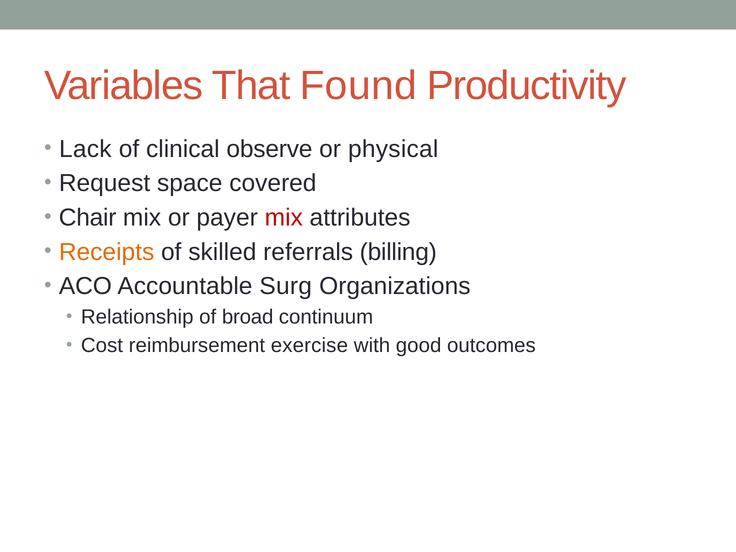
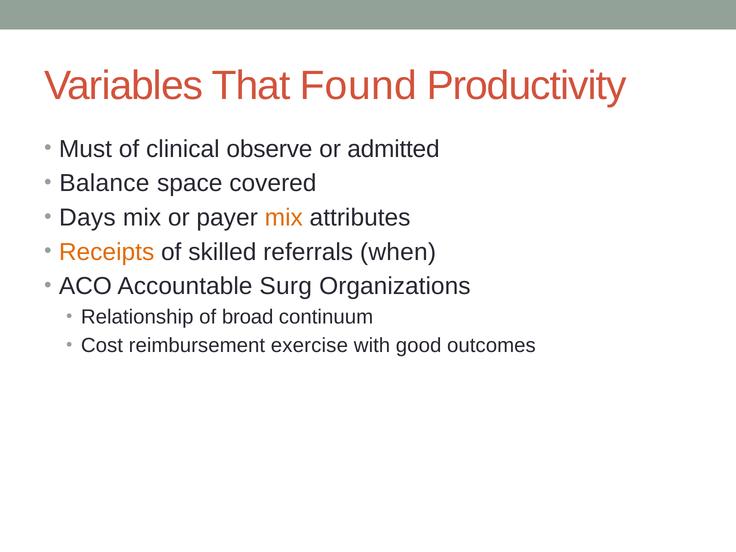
Lack: Lack -> Must
physical: physical -> admitted
Request: Request -> Balance
Chair: Chair -> Days
mix at (284, 218) colour: red -> orange
billing: billing -> when
